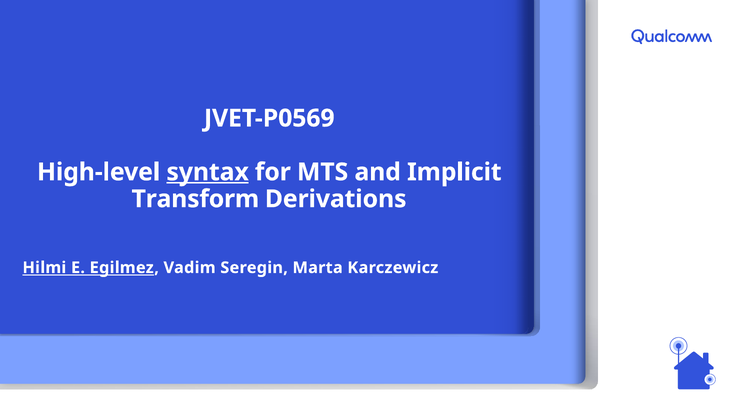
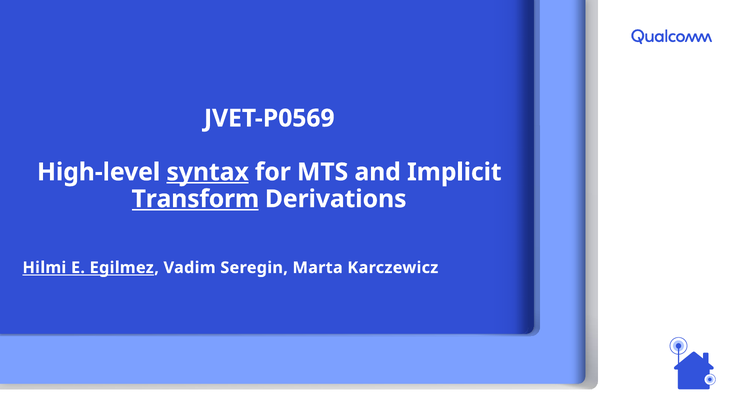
Transform underline: none -> present
